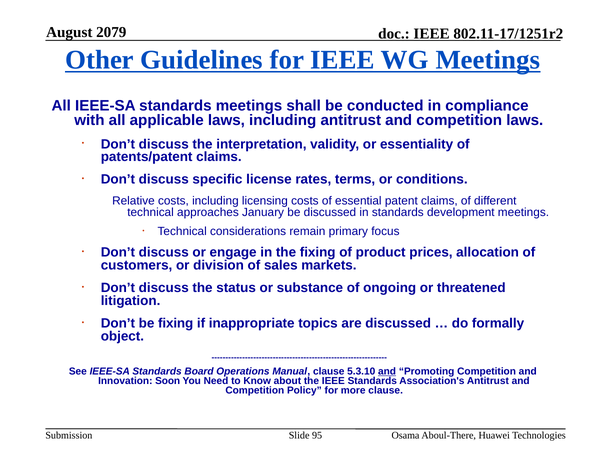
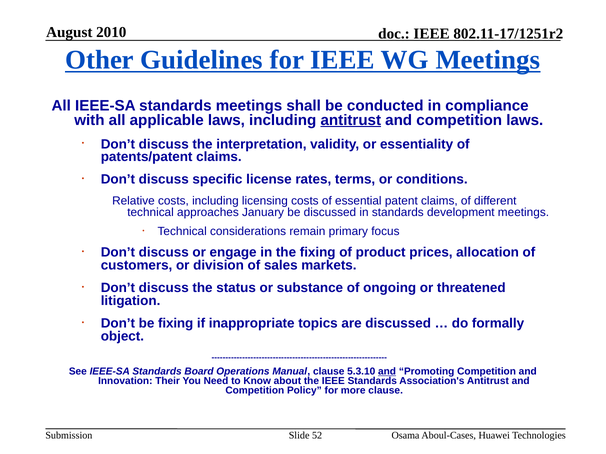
2079: 2079 -> 2010
antitrust at (351, 120) underline: none -> present
Soon: Soon -> Their
95: 95 -> 52
Aboul-There: Aboul-There -> Aboul-Cases
